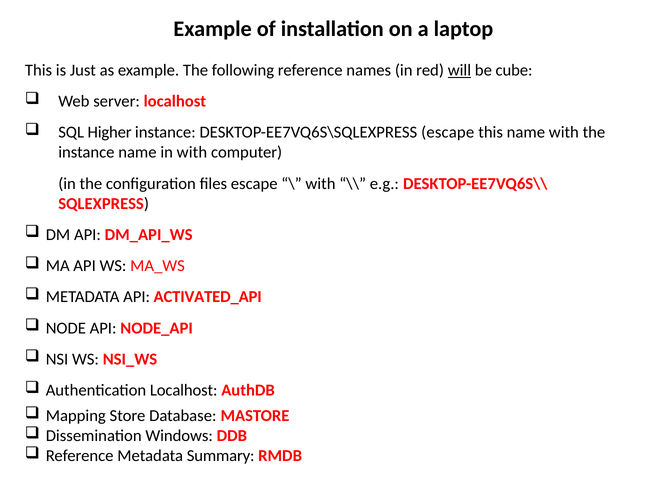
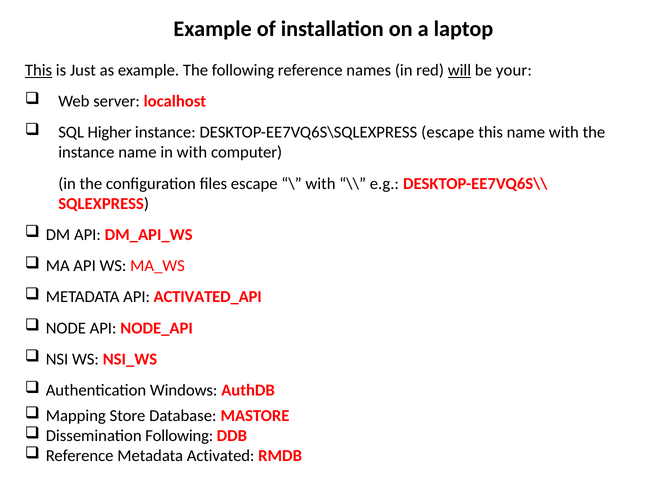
This at (39, 70) underline: none -> present
cube: cube -> your
Authentication Localhost: Localhost -> Windows
Dissemination Windows: Windows -> Following
Summary: Summary -> Activated
